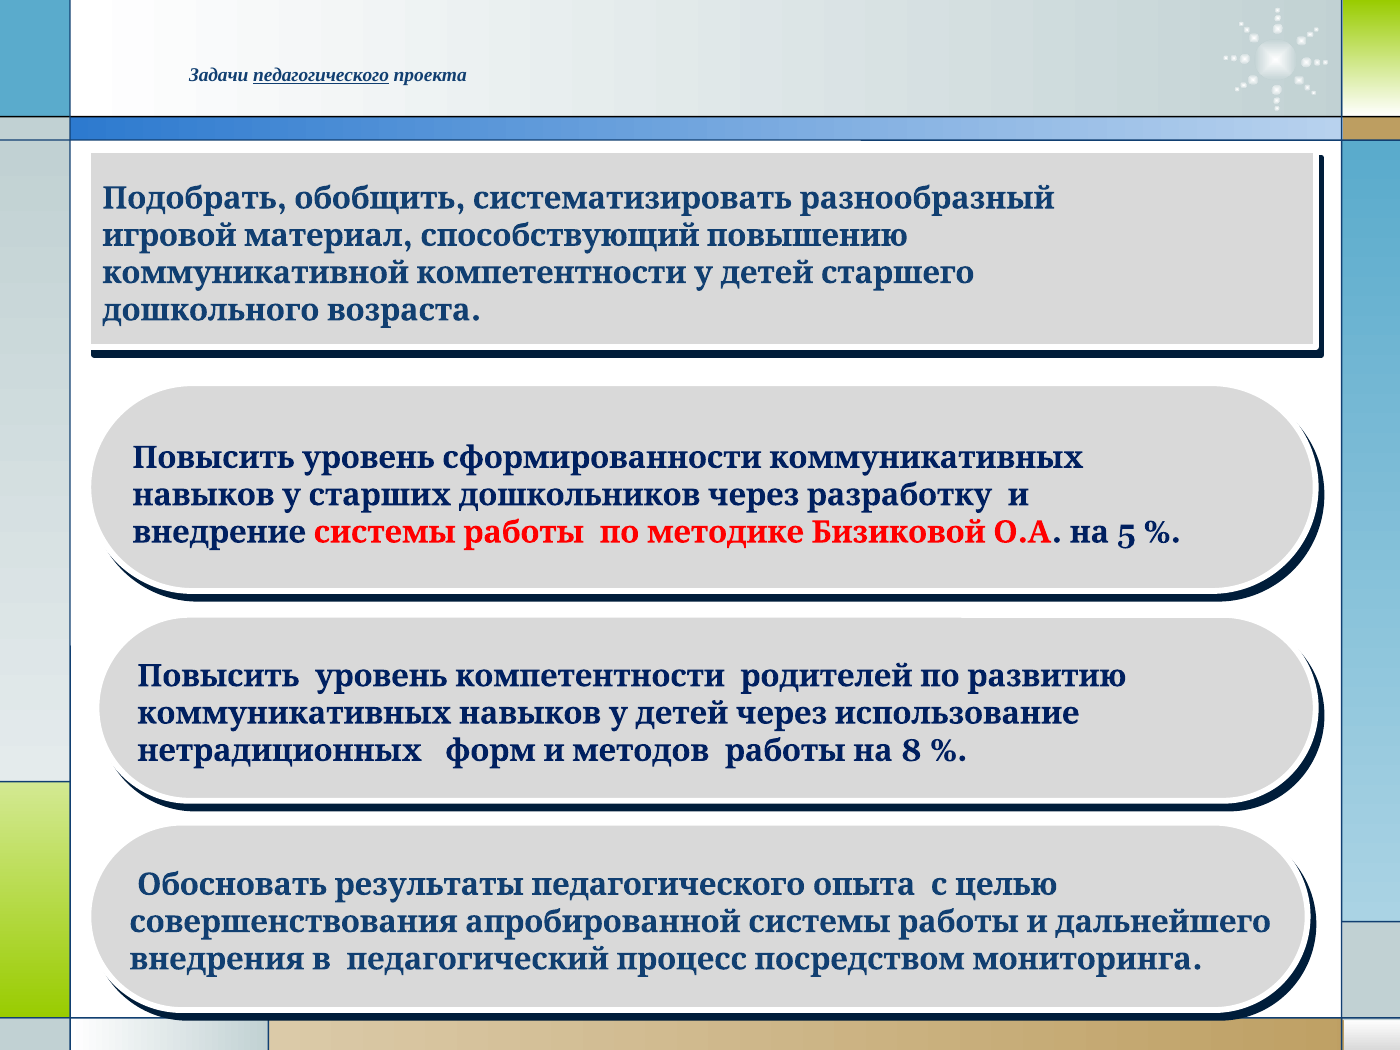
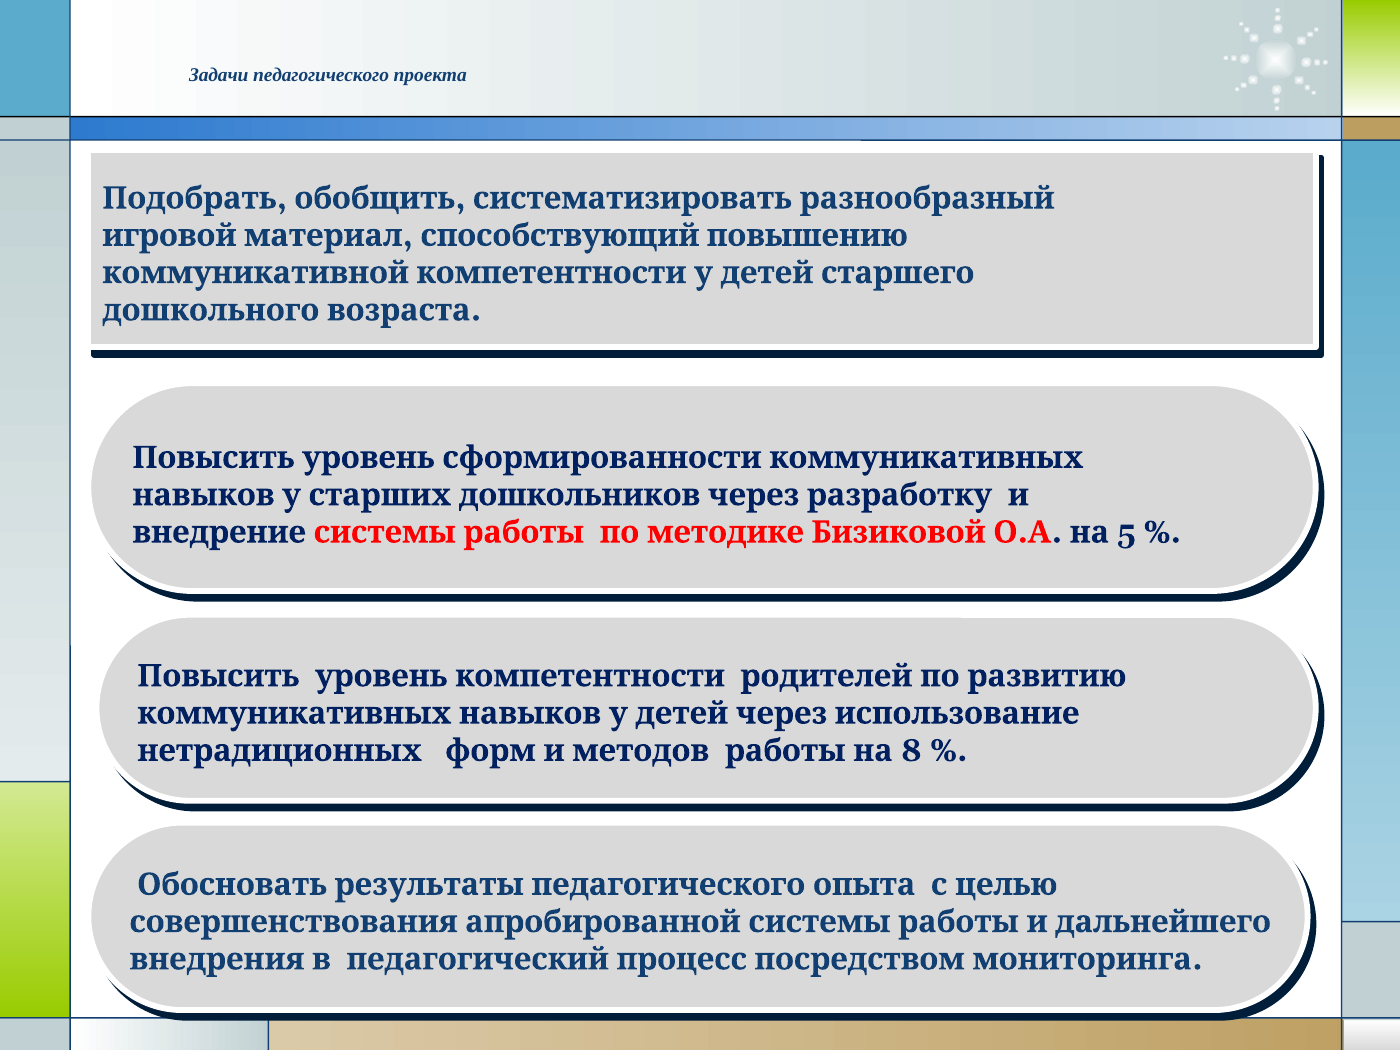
педагогического at (321, 75) underline: present -> none
